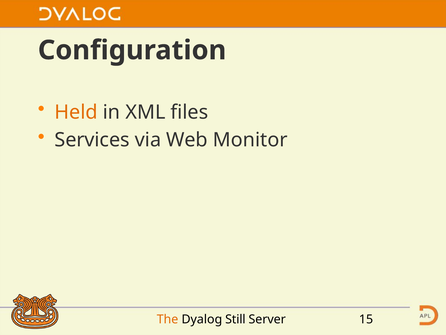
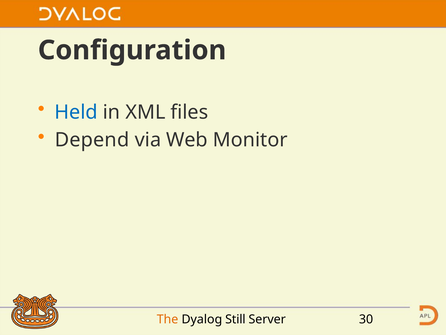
Held colour: orange -> blue
Services: Services -> Depend
15: 15 -> 30
